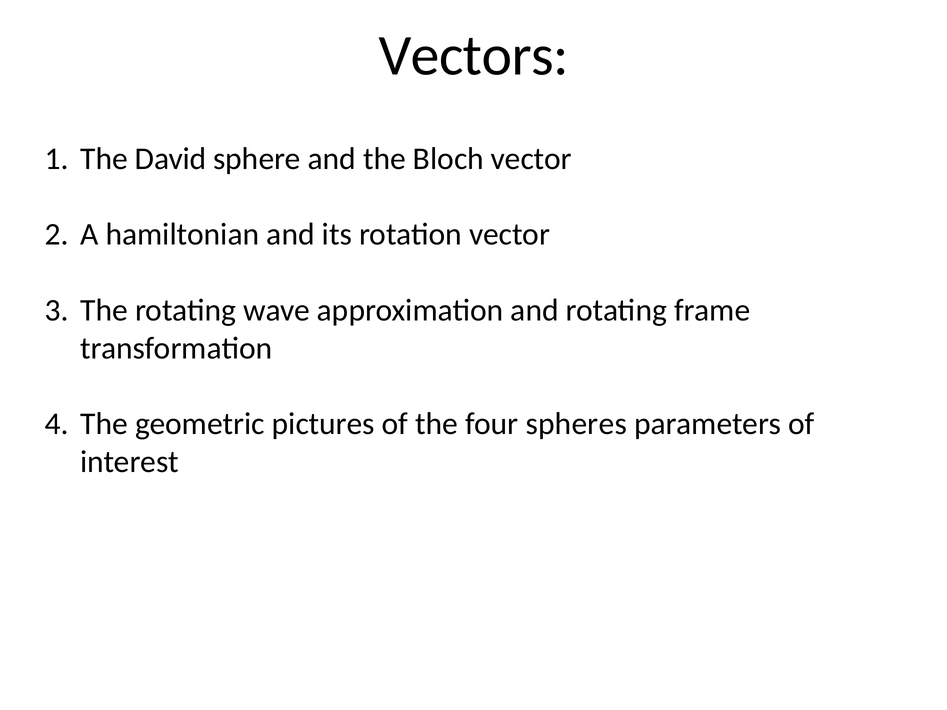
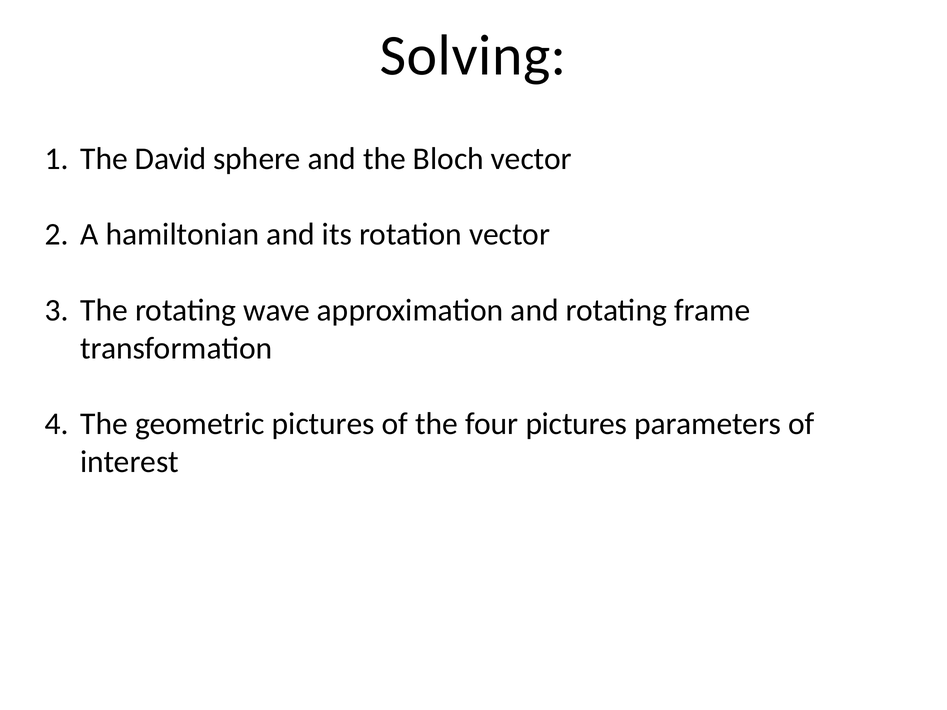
Vectors: Vectors -> Solving
four spheres: spheres -> pictures
